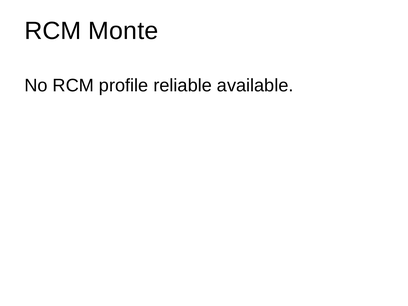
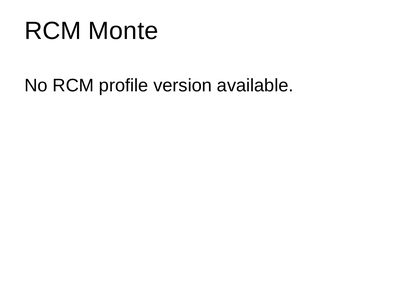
reliable: reliable -> version
